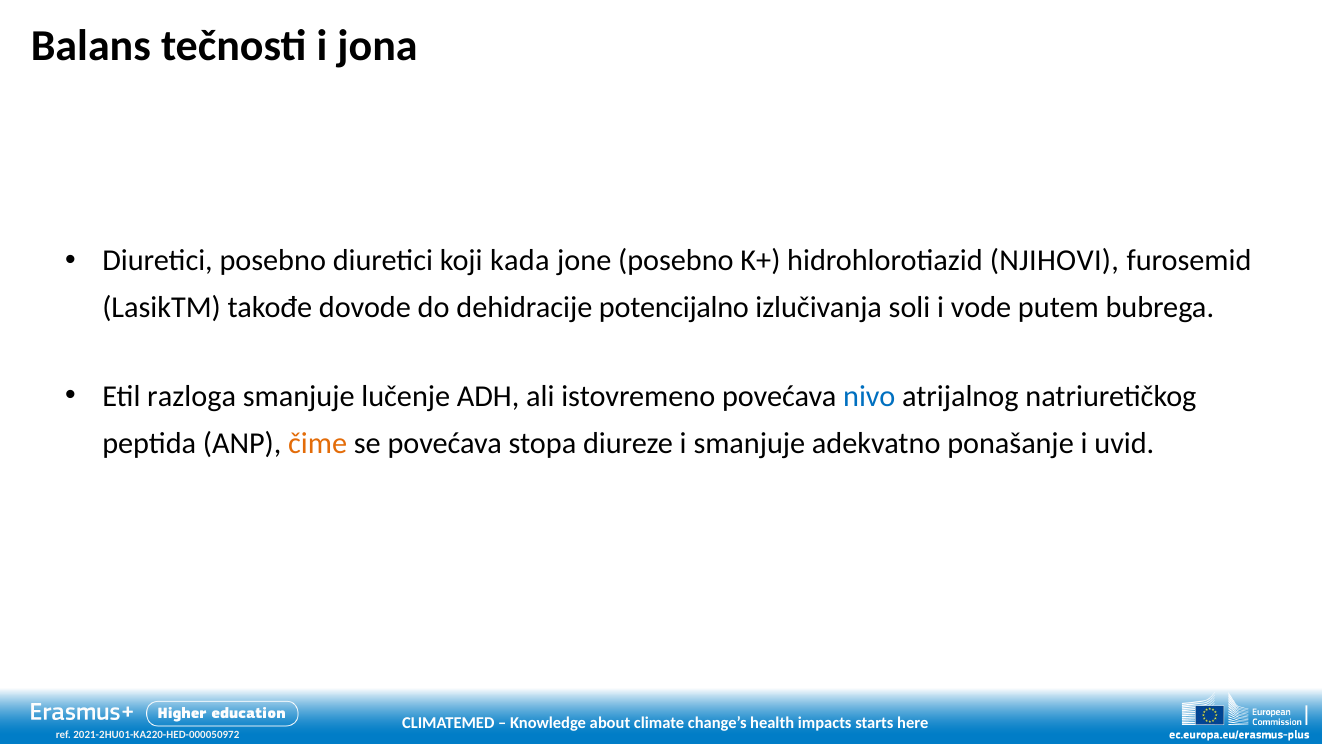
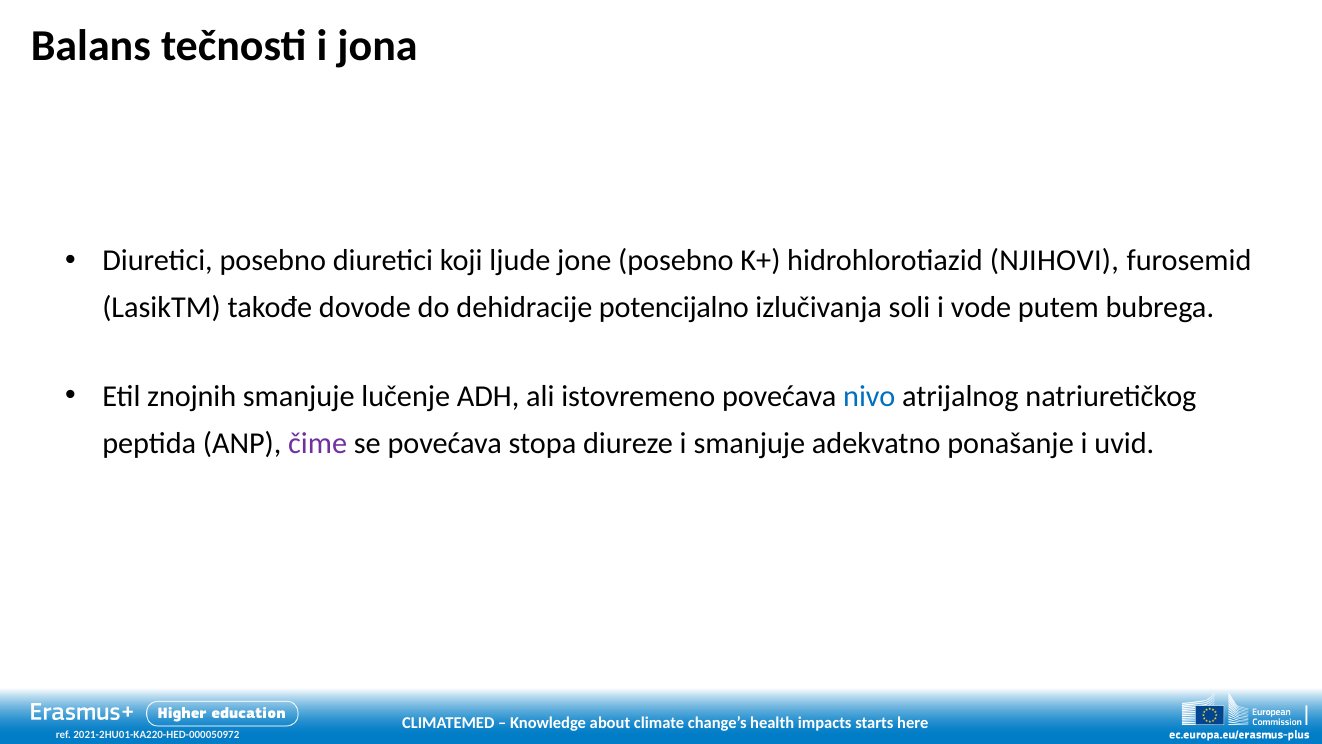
kada: kada -> ljude
razloga: razloga -> znojnih
čime colour: orange -> purple
